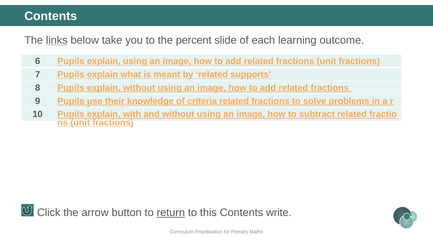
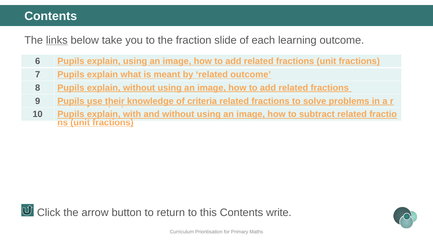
percent: percent -> fraction
related supports: supports -> outcome
return underline: present -> none
